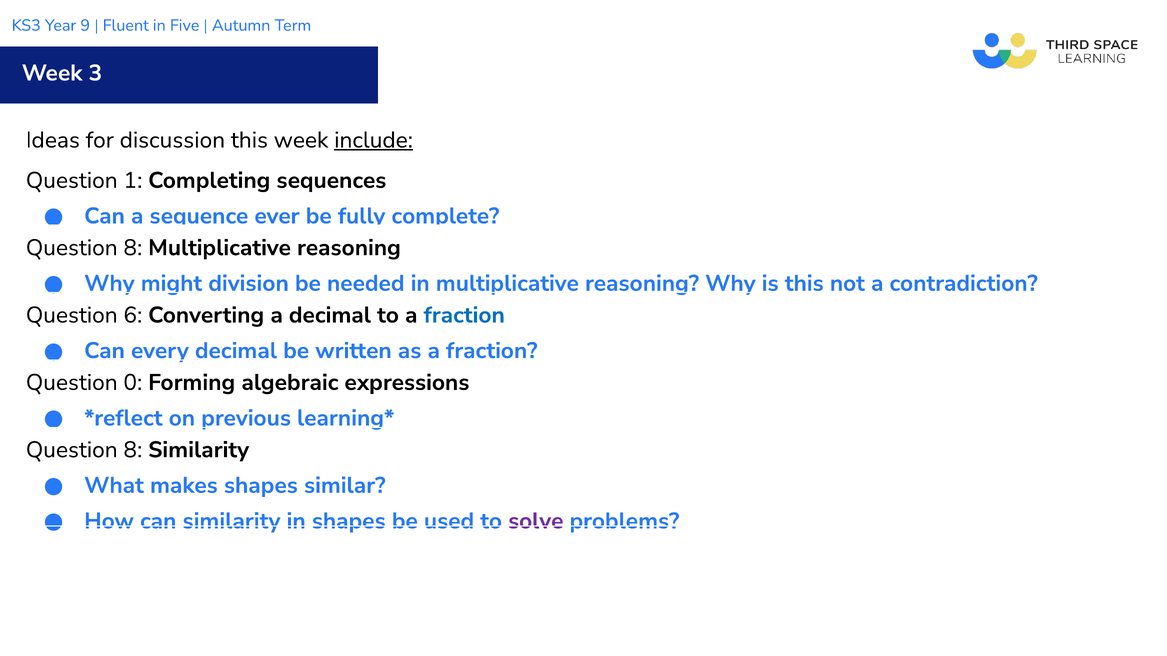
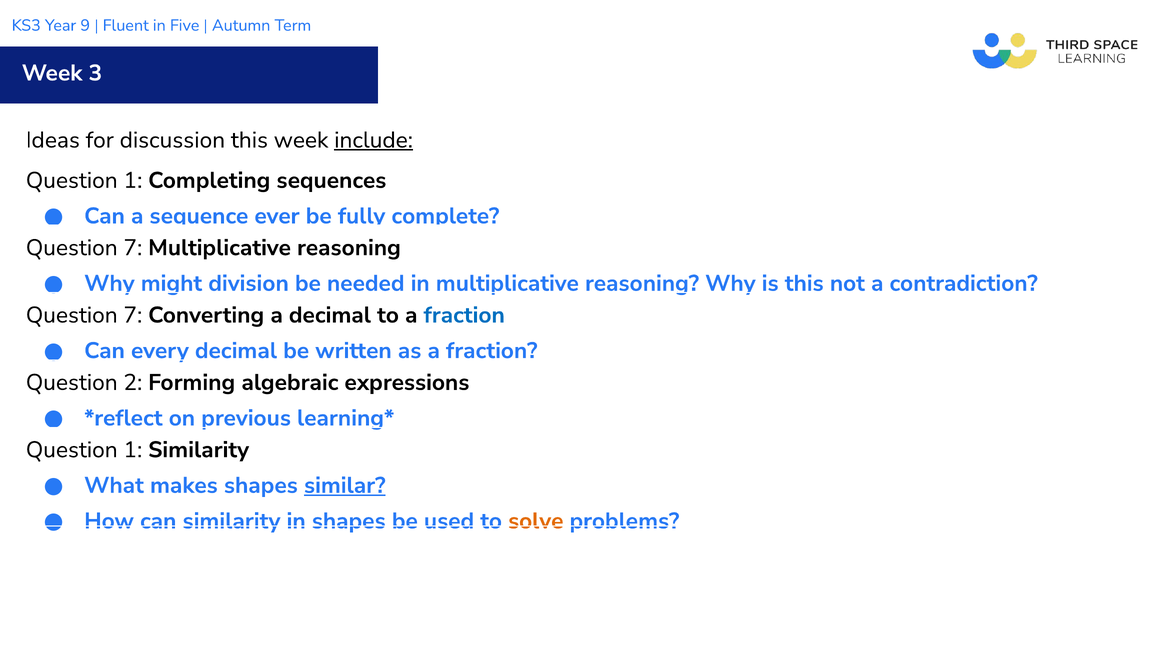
8 at (133, 248): 8 -> 7
6 at (133, 315): 6 -> 7
0: 0 -> 2
8 at (133, 450): 8 -> 1
similar underline: none -> present
solve colour: purple -> orange
